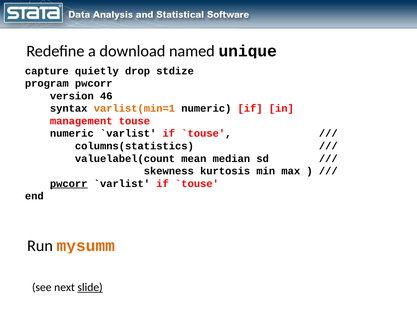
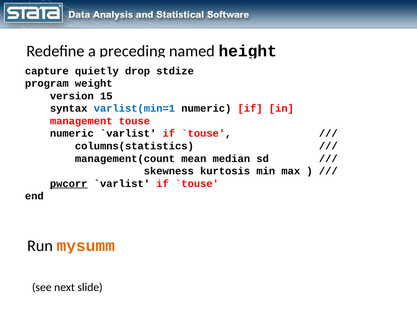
download: download -> preceding
unique: unique -> height
program pwcorr: pwcorr -> weight
46: 46 -> 15
varlist(min=1 colour: orange -> blue
valuelabel(count: valuelabel(count -> management(count
slide underline: present -> none
